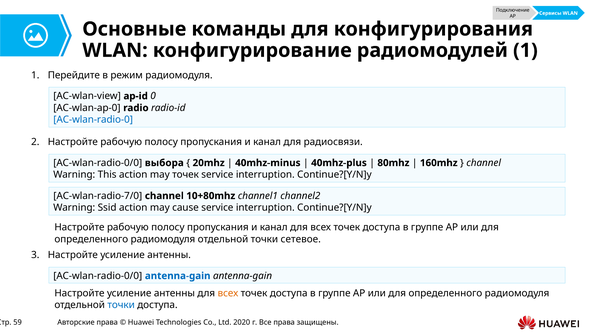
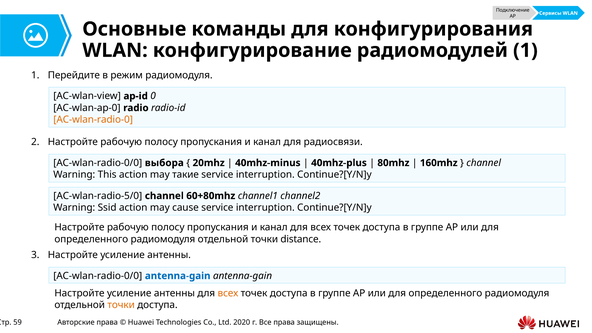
AC-wlan-radio-0 colour: blue -> orange
may точек: точек -> такие
AC-wlan-radio-7/0: AC-wlan-radio-7/0 -> AC-wlan-radio-5/0
10+80mhz: 10+80mhz -> 60+80mhz
сетевое: сетевое -> distance
точки at (121, 305) colour: blue -> orange
